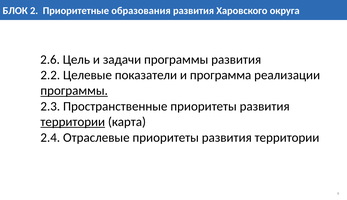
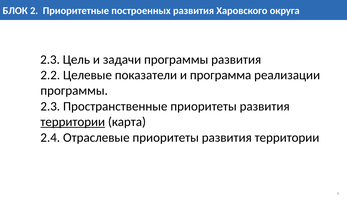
образования: образования -> построенных
2.6 at (50, 59): 2.6 -> 2.3
программы at (74, 91) underline: present -> none
